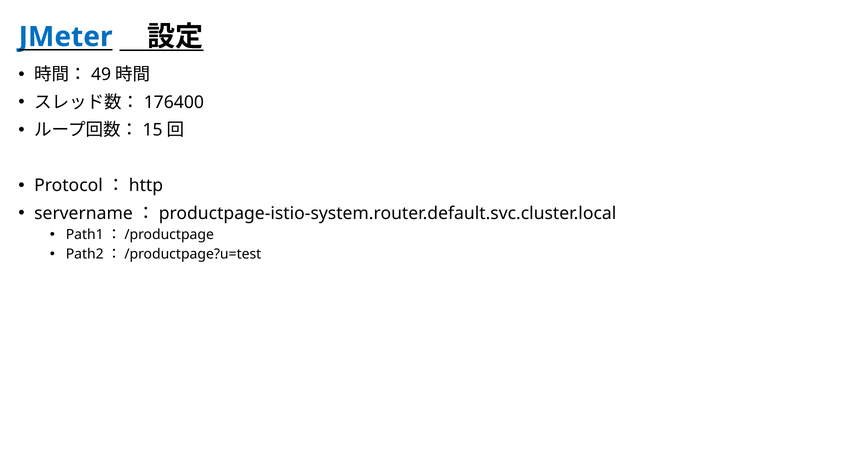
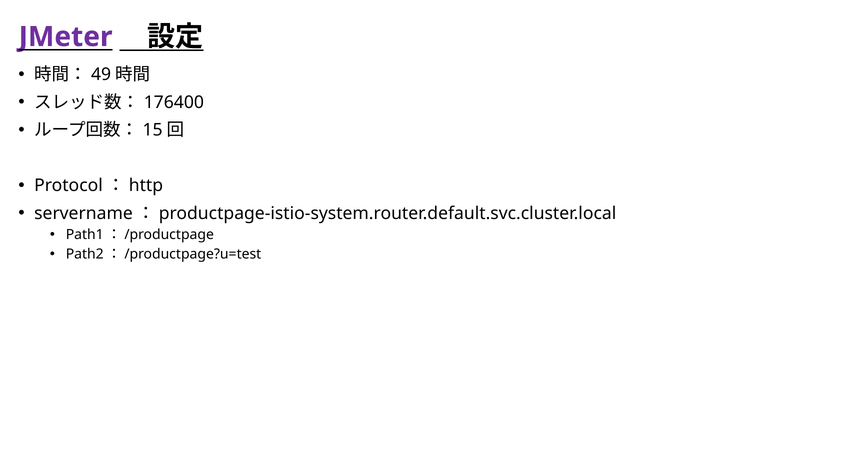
JMeter colour: blue -> purple
